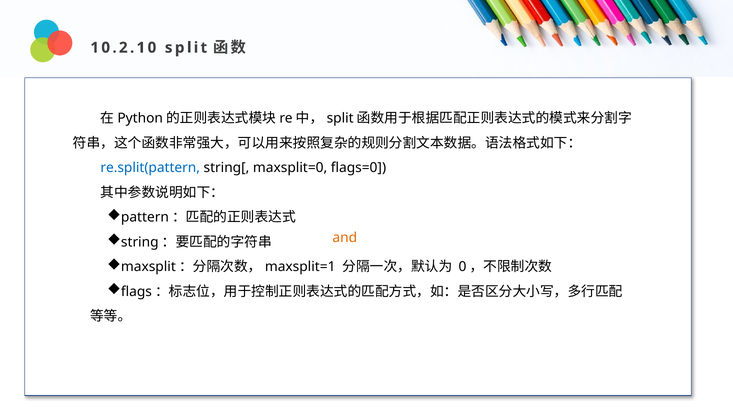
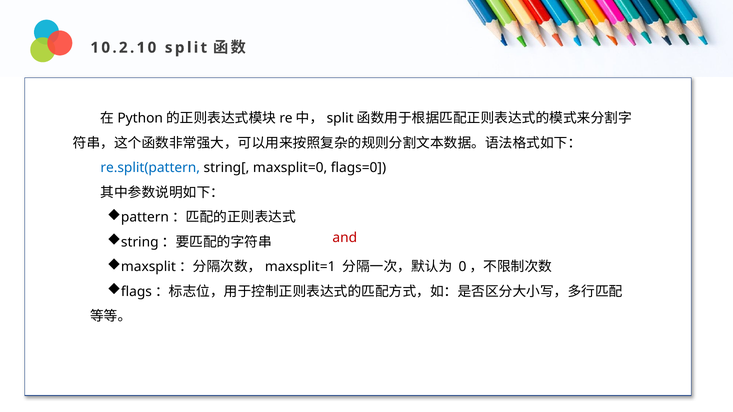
and colour: orange -> red
